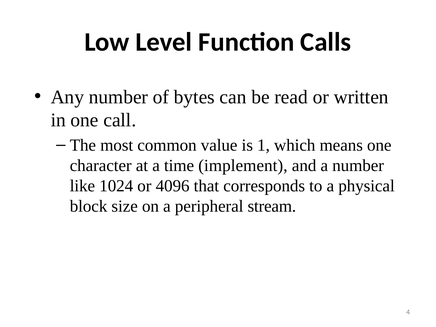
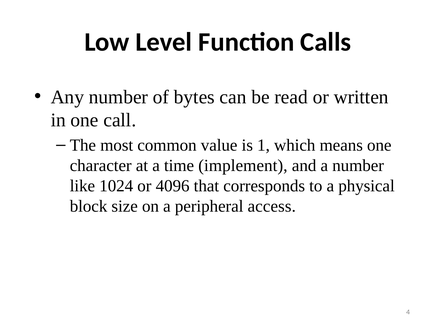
stream: stream -> access
